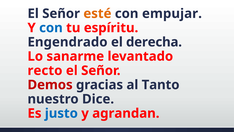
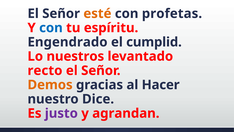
empujar: empujar -> profetas
derecha: derecha -> cumplid
sanarme: sanarme -> nuestros
Demos colour: red -> orange
Tanto: Tanto -> Hacer
justo colour: blue -> purple
